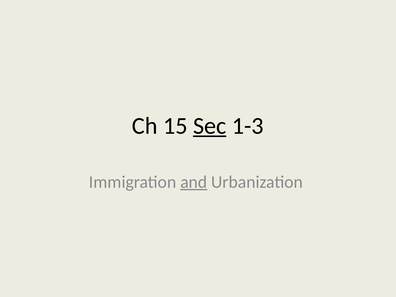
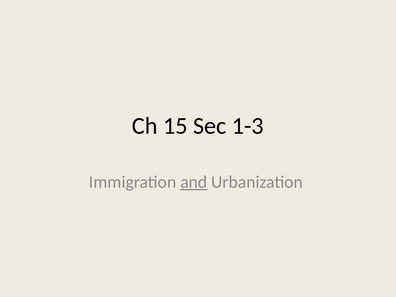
Sec underline: present -> none
